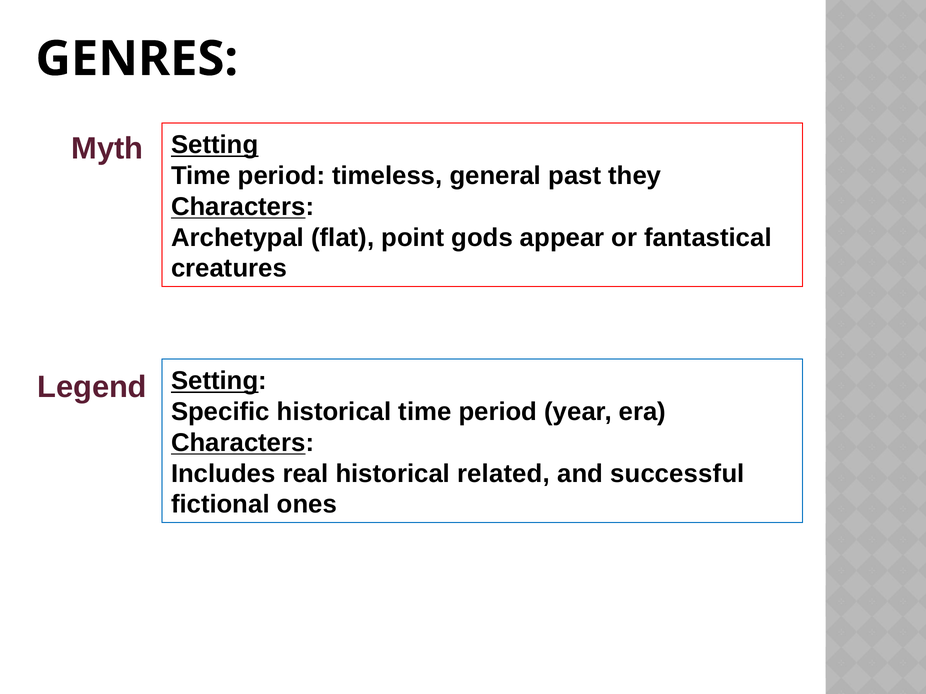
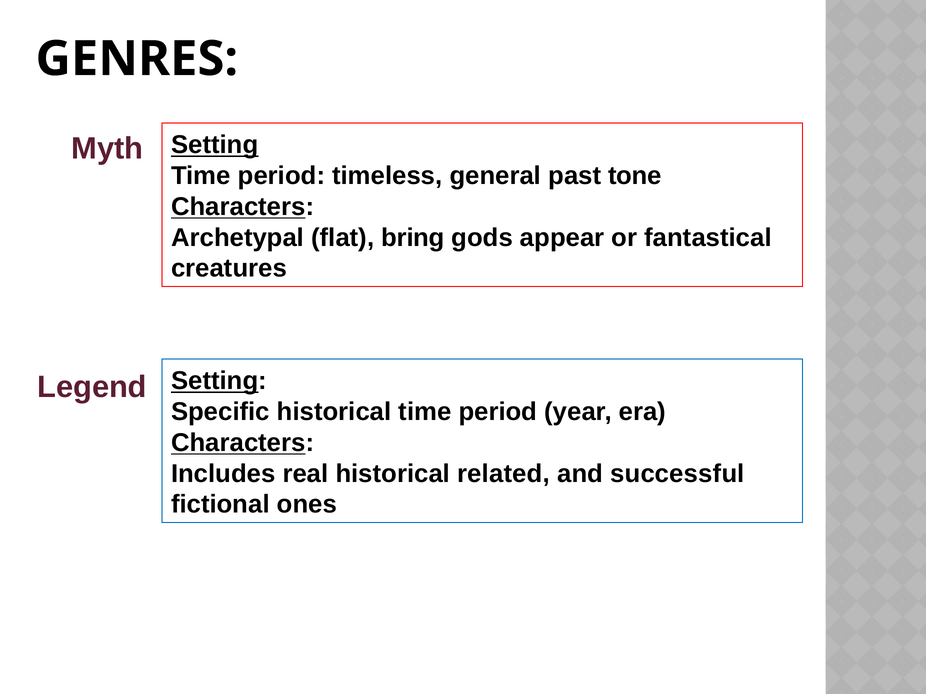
they: they -> tone
point: point -> bring
